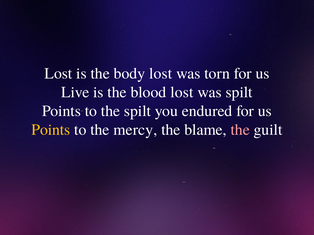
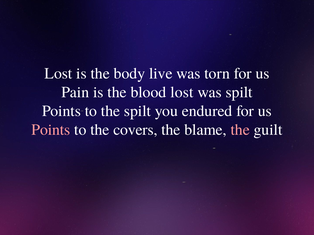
body lost: lost -> live
Live: Live -> Pain
Points at (51, 130) colour: yellow -> pink
mercy: mercy -> covers
